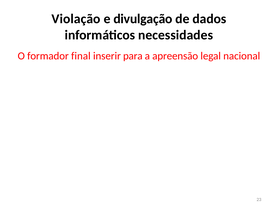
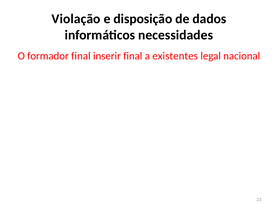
divulgação: divulgação -> disposição
inserir para: para -> final
apreensão: apreensão -> existentes
